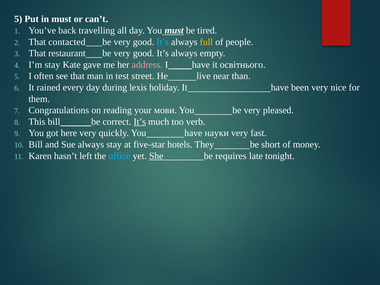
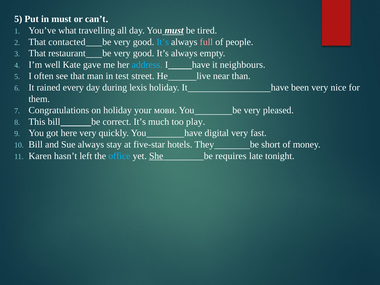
back: back -> what
full colour: yellow -> pink
I’m stay: stay -> well
address colour: pink -> light blue
освітнього: освітнього -> neighbours
on reading: reading -> holiday
It’s at (140, 122) underline: present -> none
verb: verb -> play
науки: науки -> digital
